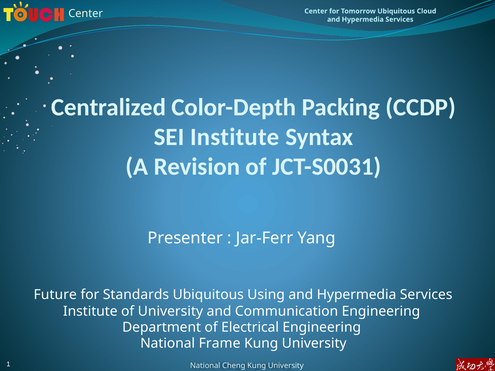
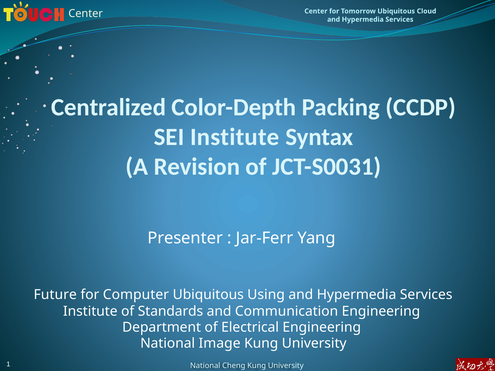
Standards: Standards -> Computer
of University: University -> Standards
Frame: Frame -> Image
